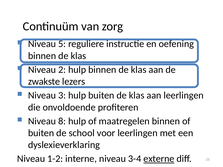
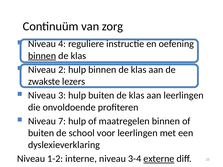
5: 5 -> 4
binnen at (42, 56) underline: none -> present
8: 8 -> 7
